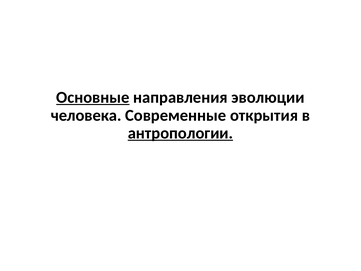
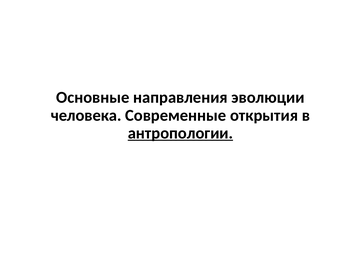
Основные underline: present -> none
